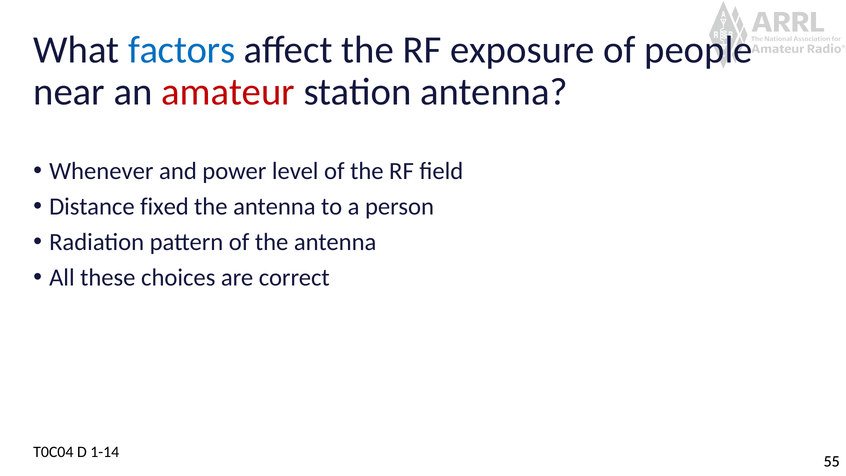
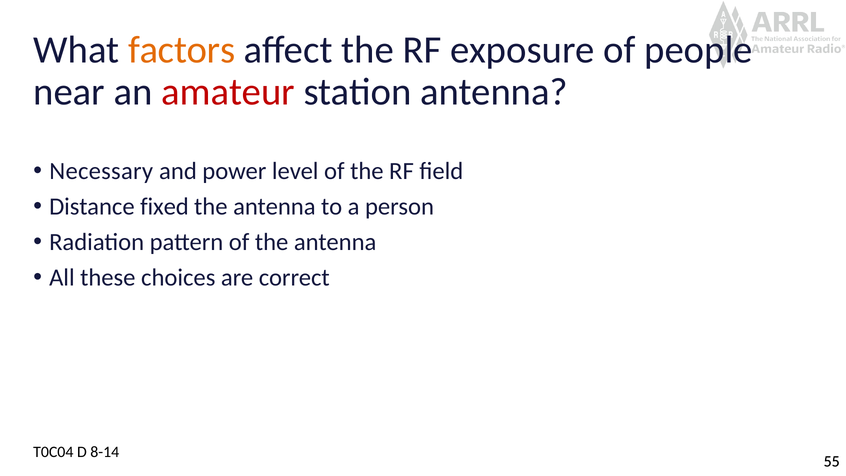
factors colour: blue -> orange
Whenever: Whenever -> Necessary
1-14: 1-14 -> 8-14
